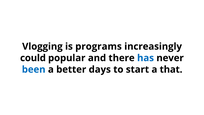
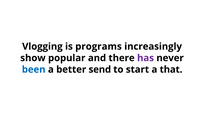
could: could -> show
has colour: blue -> purple
days: days -> send
